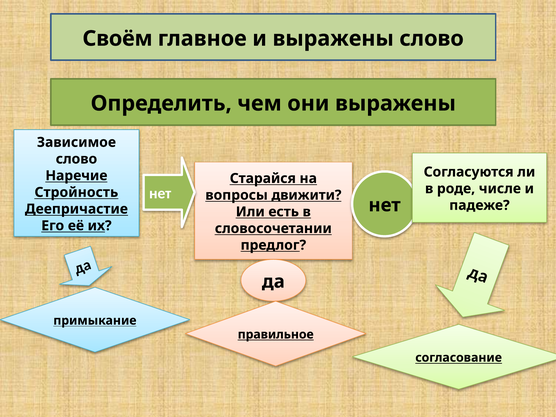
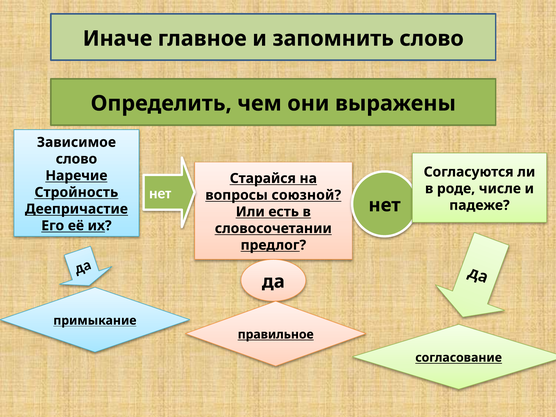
Своём: Своём -> Иначе
и выражены: выражены -> запомнить
движити: движити -> союзной
